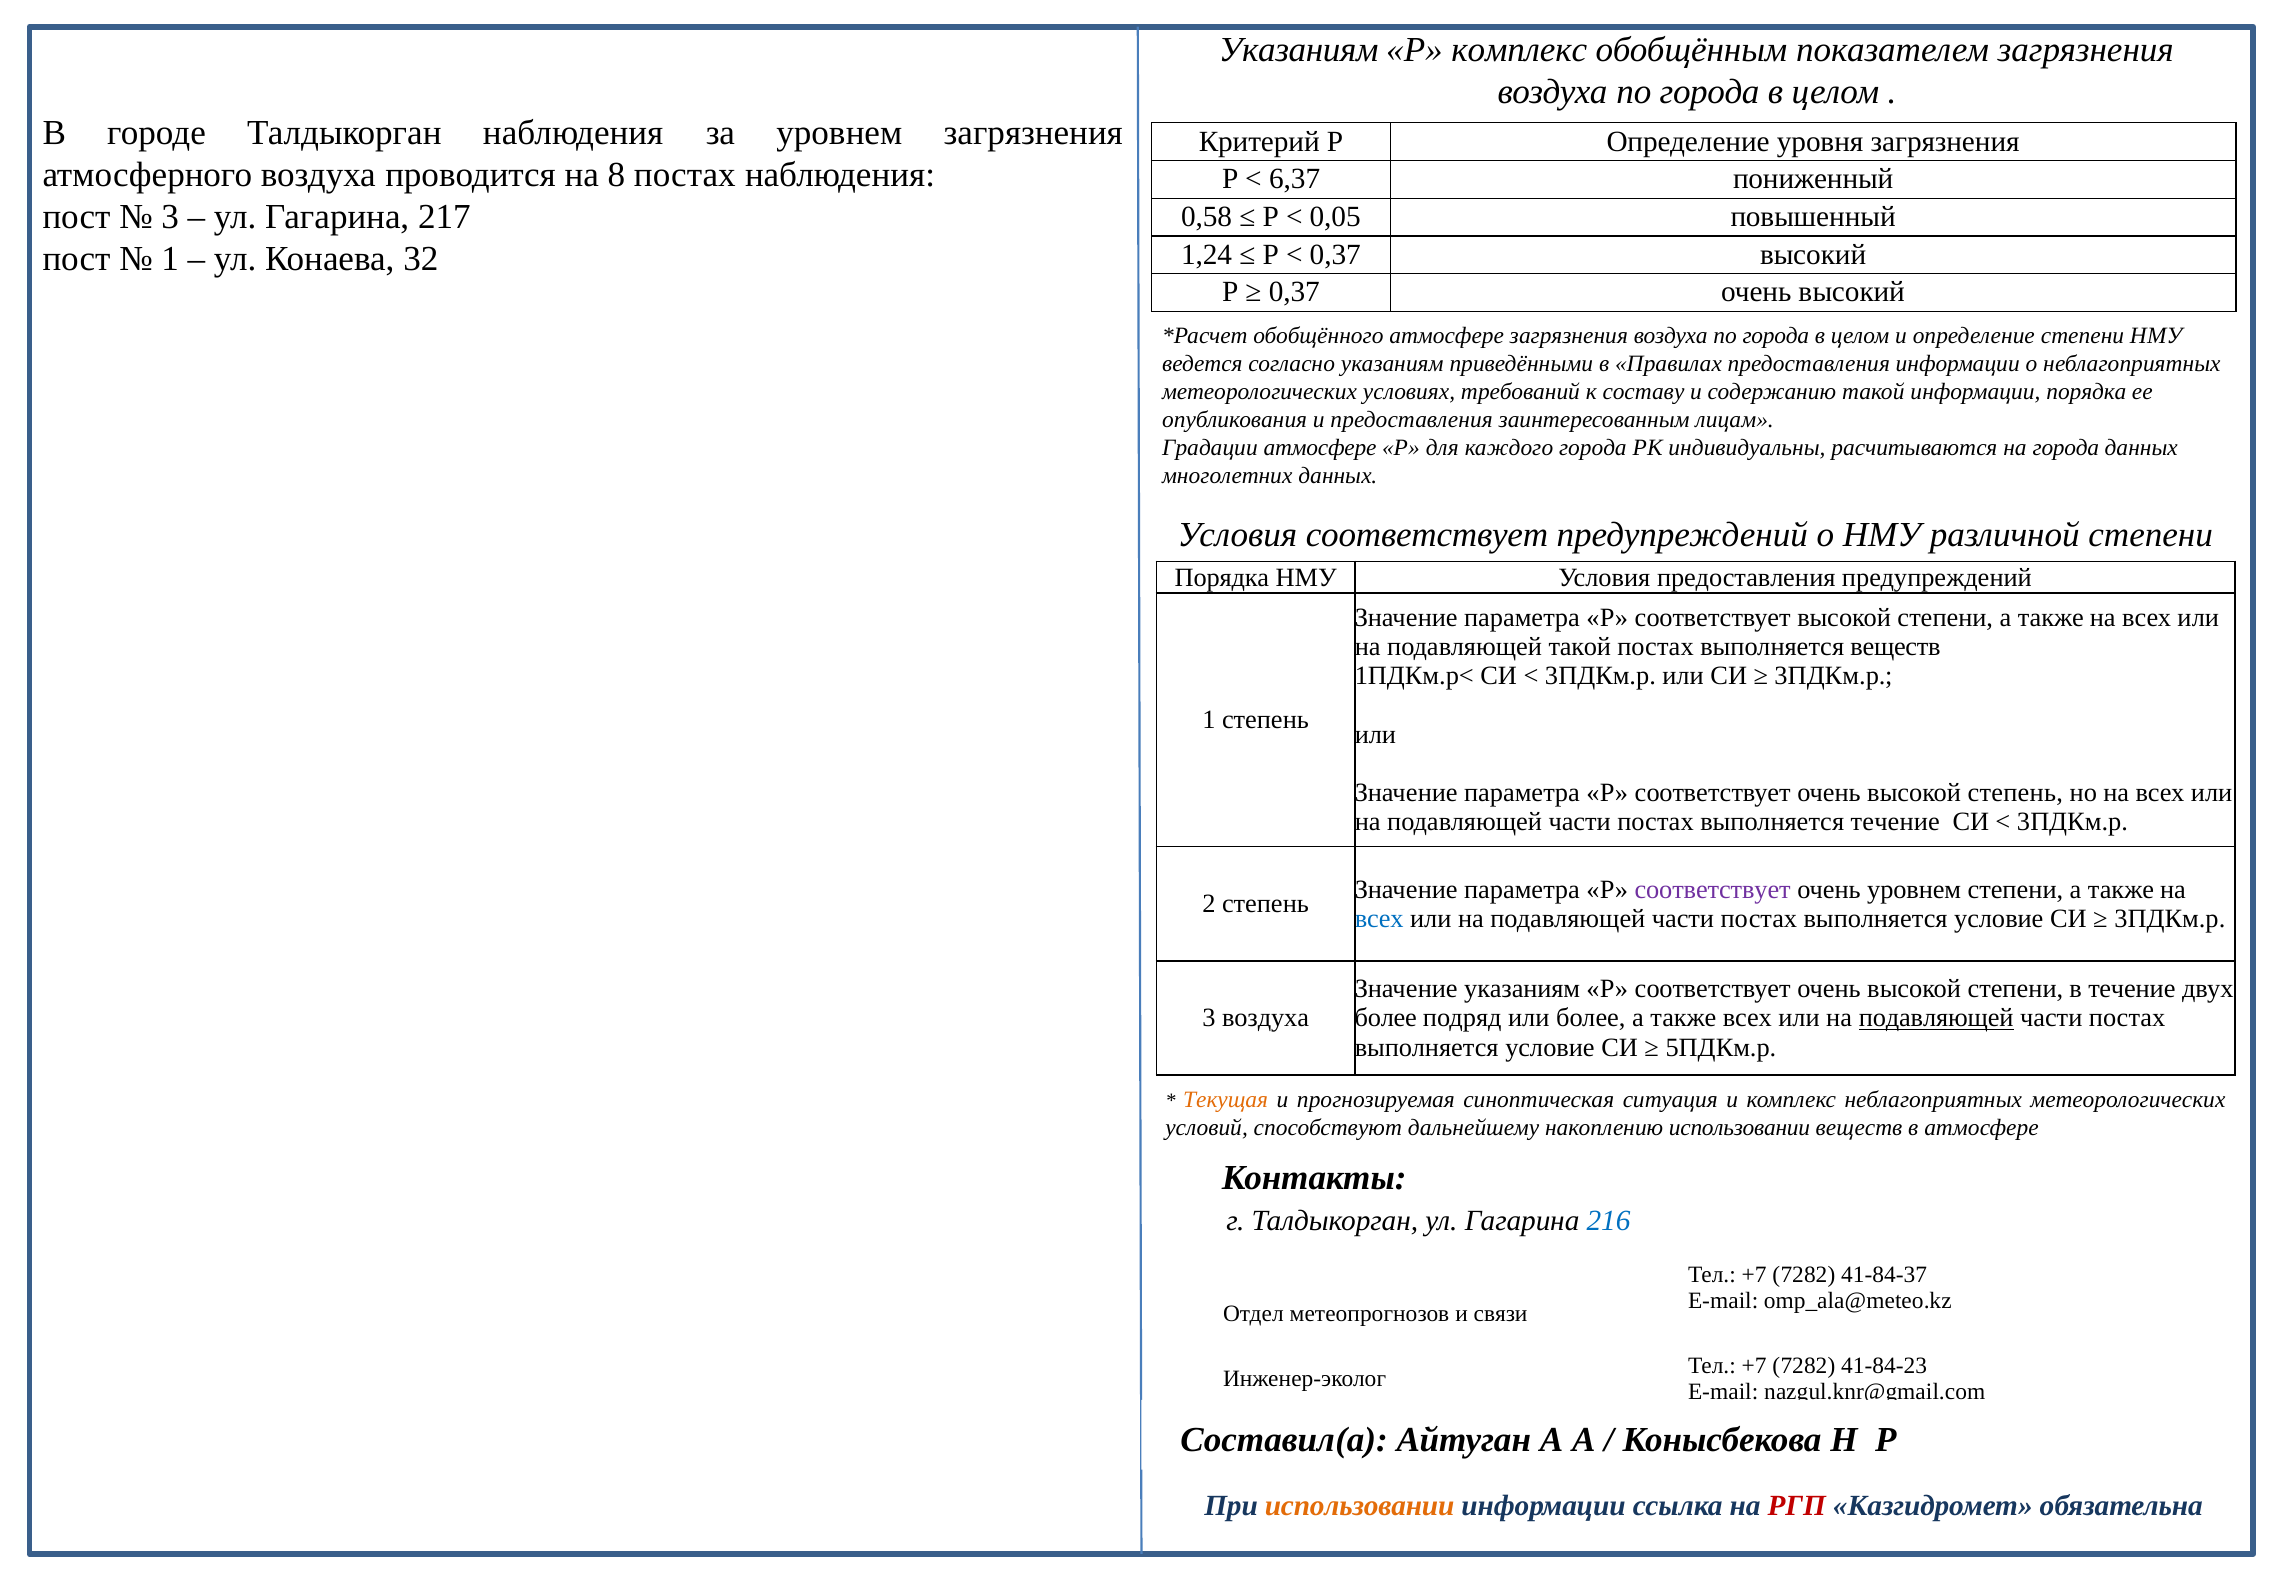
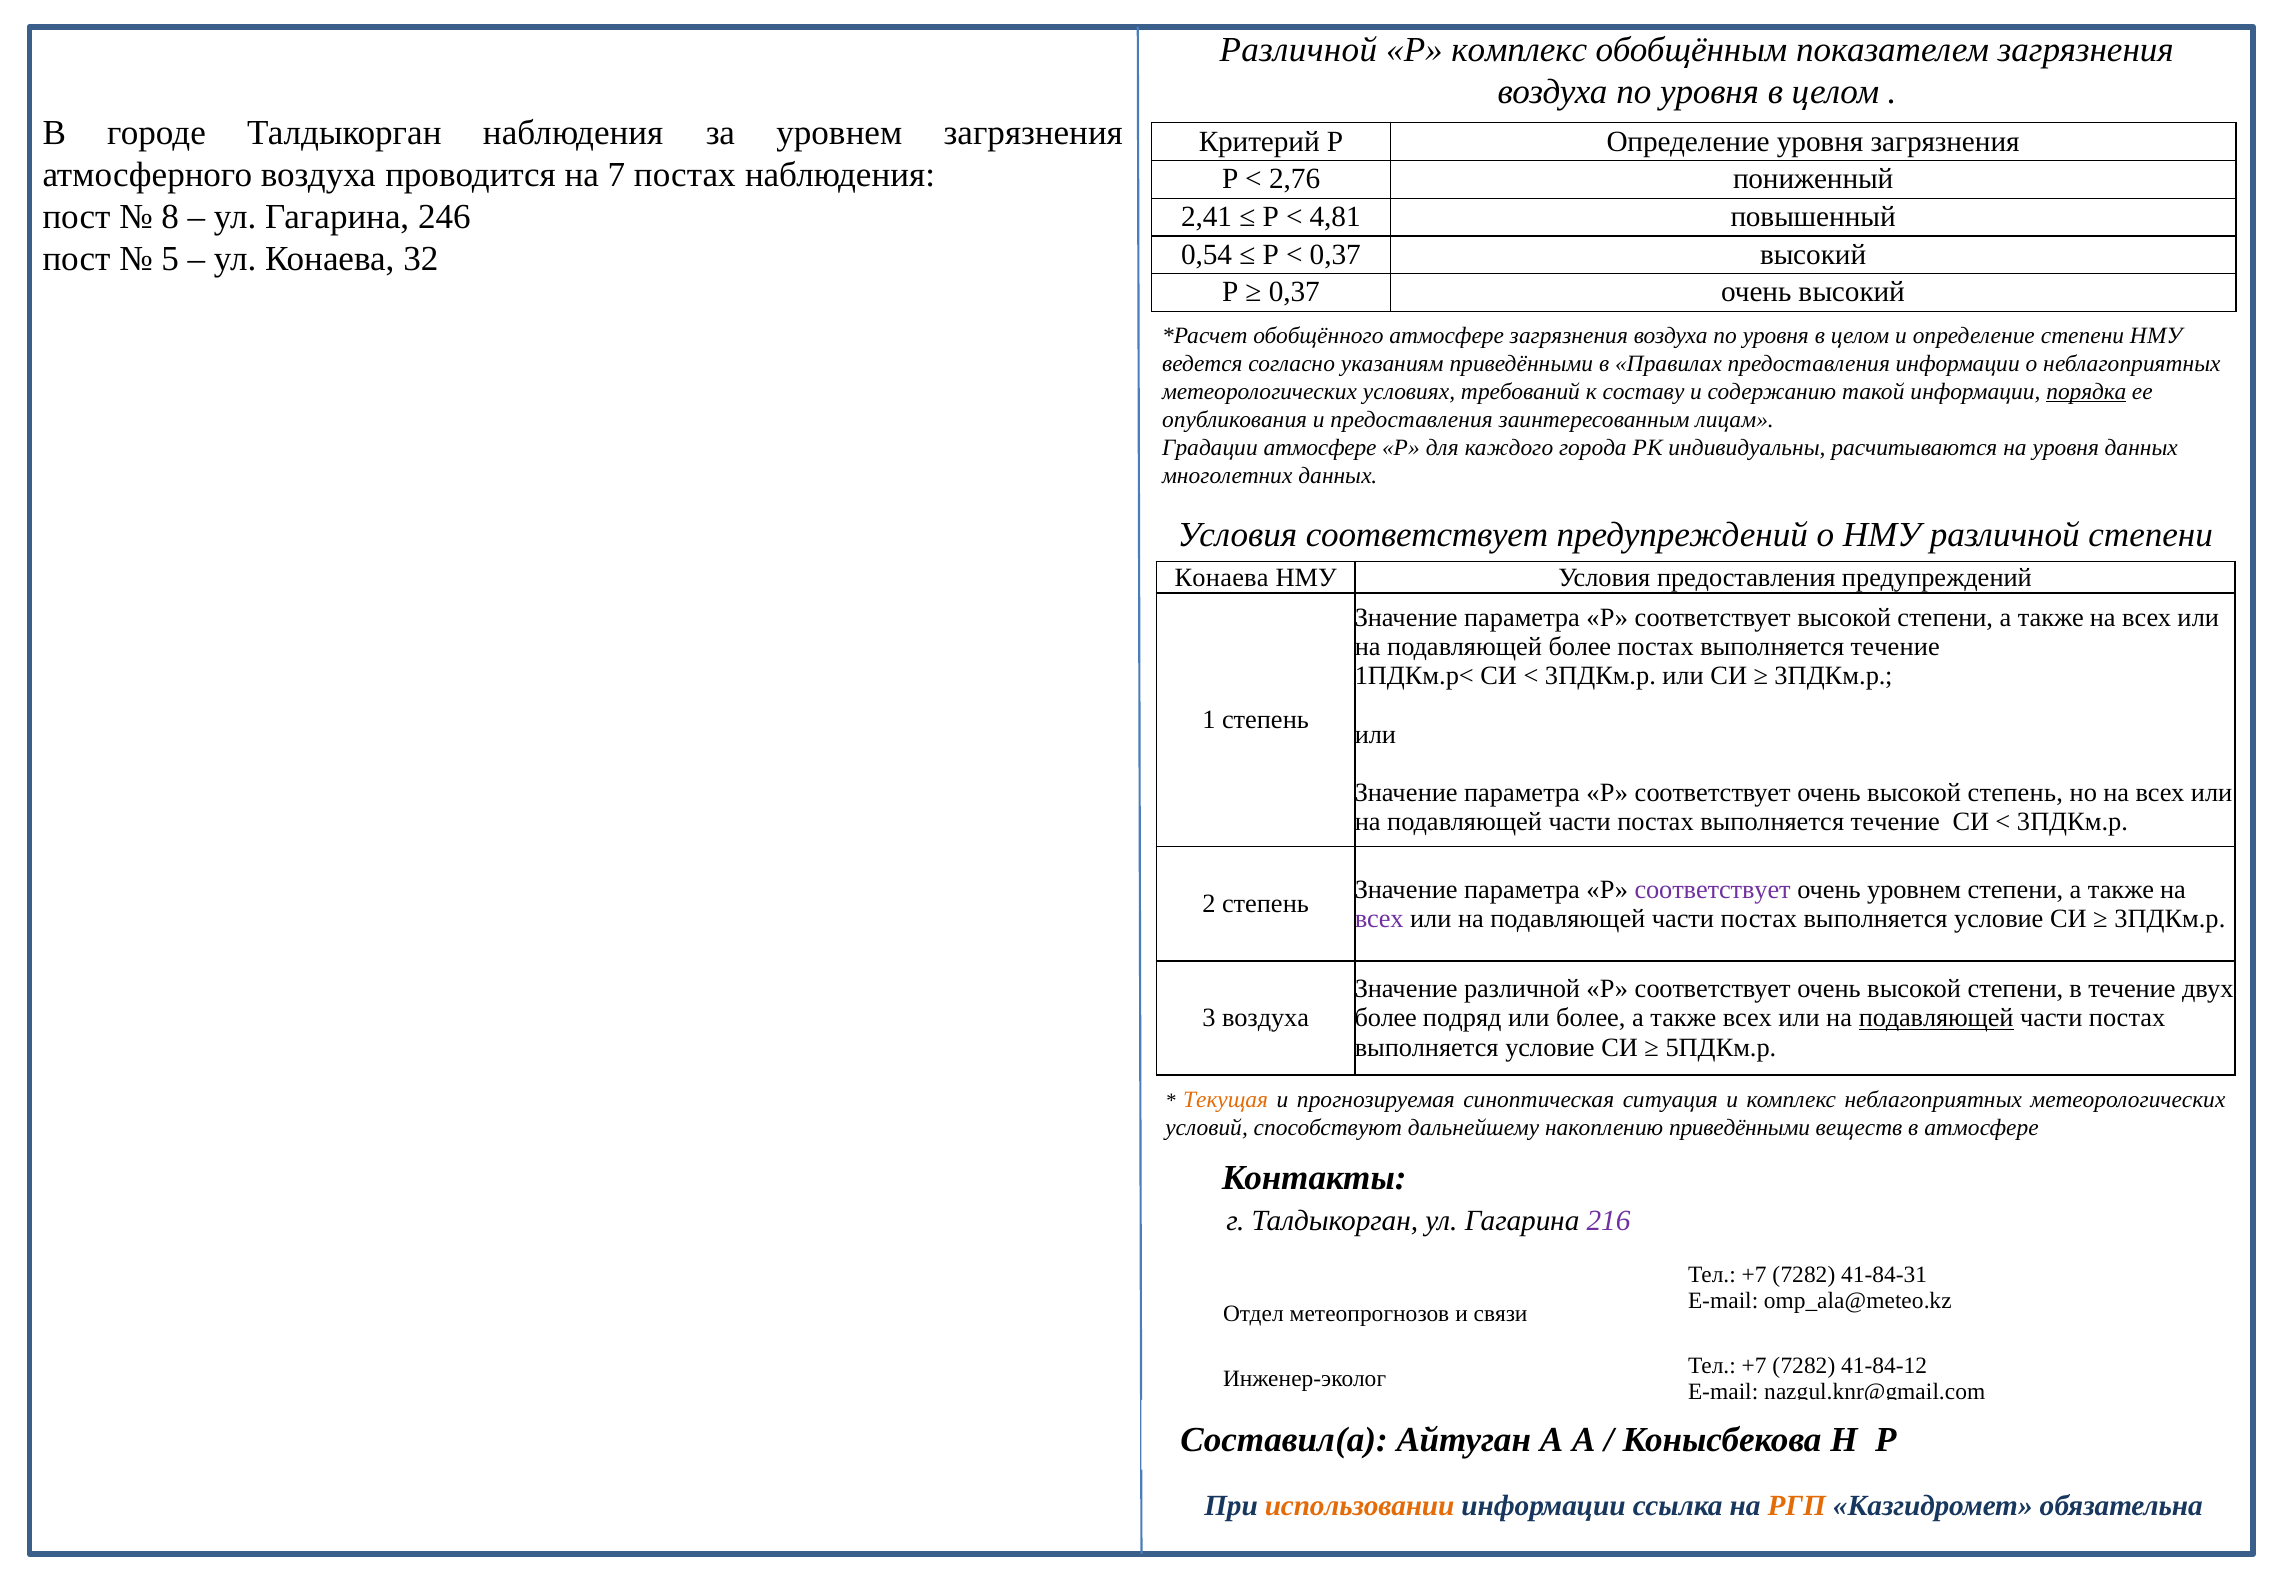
Указаниям at (1299, 50): Указаниям -> Различной
города at (1710, 92): города -> уровня
8: 8 -> 7
6,37: 6,37 -> 2,76
3 at (170, 217): 3 -> 8
217: 217 -> 246
0,58: 0,58 -> 2,41
0,05: 0,05 -> 4,81
1,24: 1,24 -> 0,54
1 at (170, 259): 1 -> 5
города at (1776, 335): города -> уровня
порядка at (2086, 391) underline: none -> present
на города: города -> уровня
Порядка at (1222, 577): Порядка -> Конаева
подавляющей такой: такой -> более
веществ at (1896, 647): веществ -> течение
всех at (1379, 918) colour: blue -> purple
Значение указаниям: указаниям -> различной
накоплению использовании: использовании -> приведёнными
216 colour: blue -> purple
41-84-37: 41-84-37 -> 41-84-31
41-84-23: 41-84-23 -> 41-84-12
РГП colour: red -> orange
